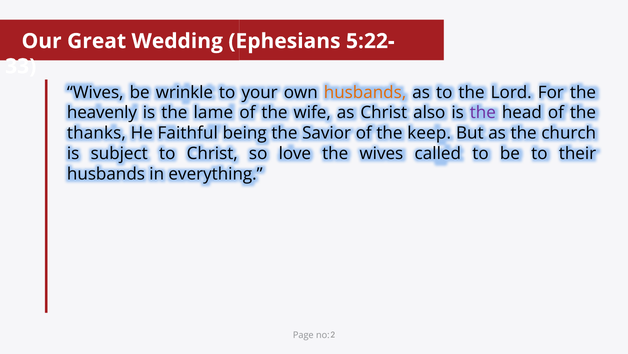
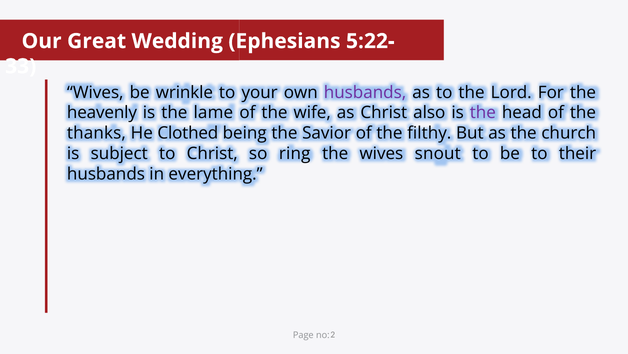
husbands at (365, 92) colour: orange -> purple
Faithful: Faithful -> Clothed
keep: keep -> filthy
love: love -> ring
called: called -> snout
